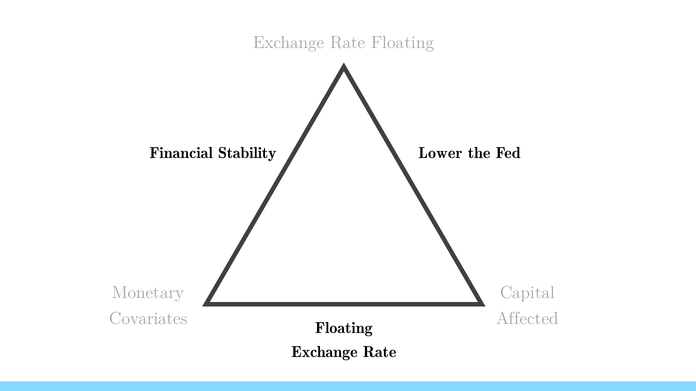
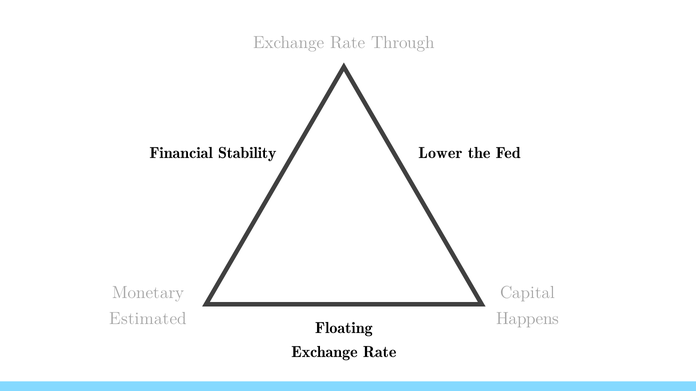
Rate Floating: Floating -> Through
Covariates: Covariates -> Estimated
Affected: Affected -> Happens
